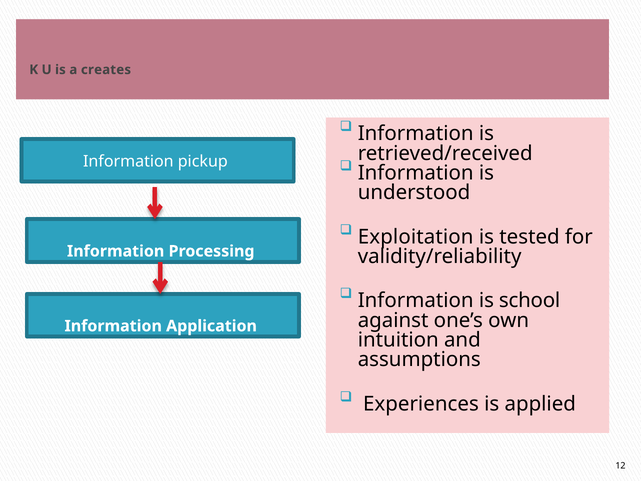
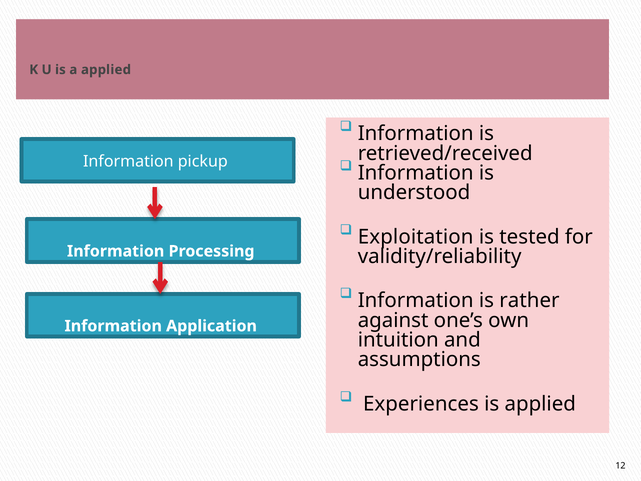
a creates: creates -> applied
school: school -> rather
